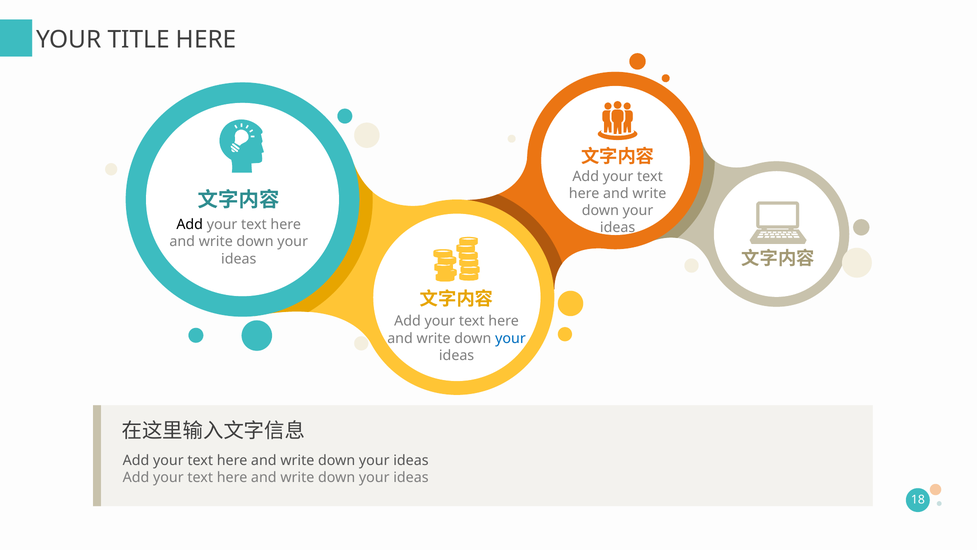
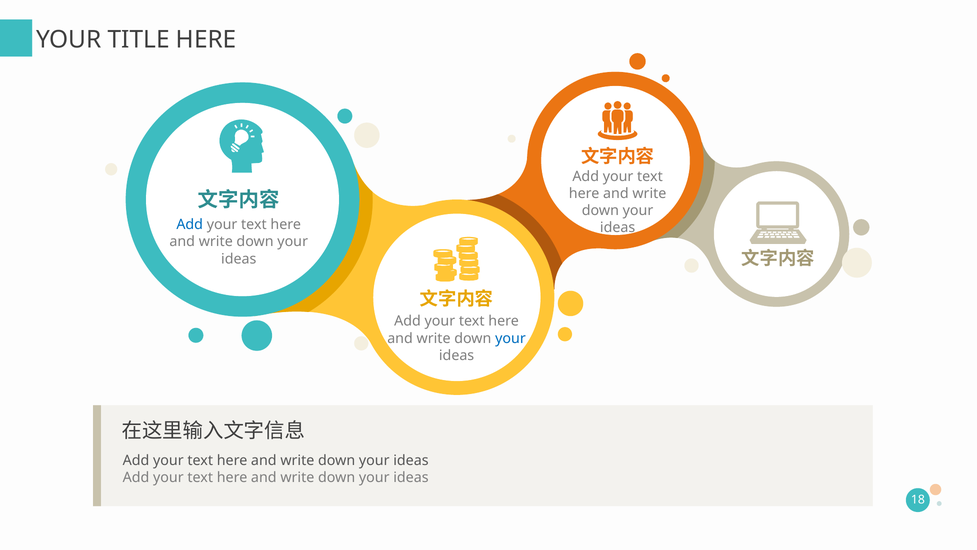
Add at (190, 224) colour: black -> blue
